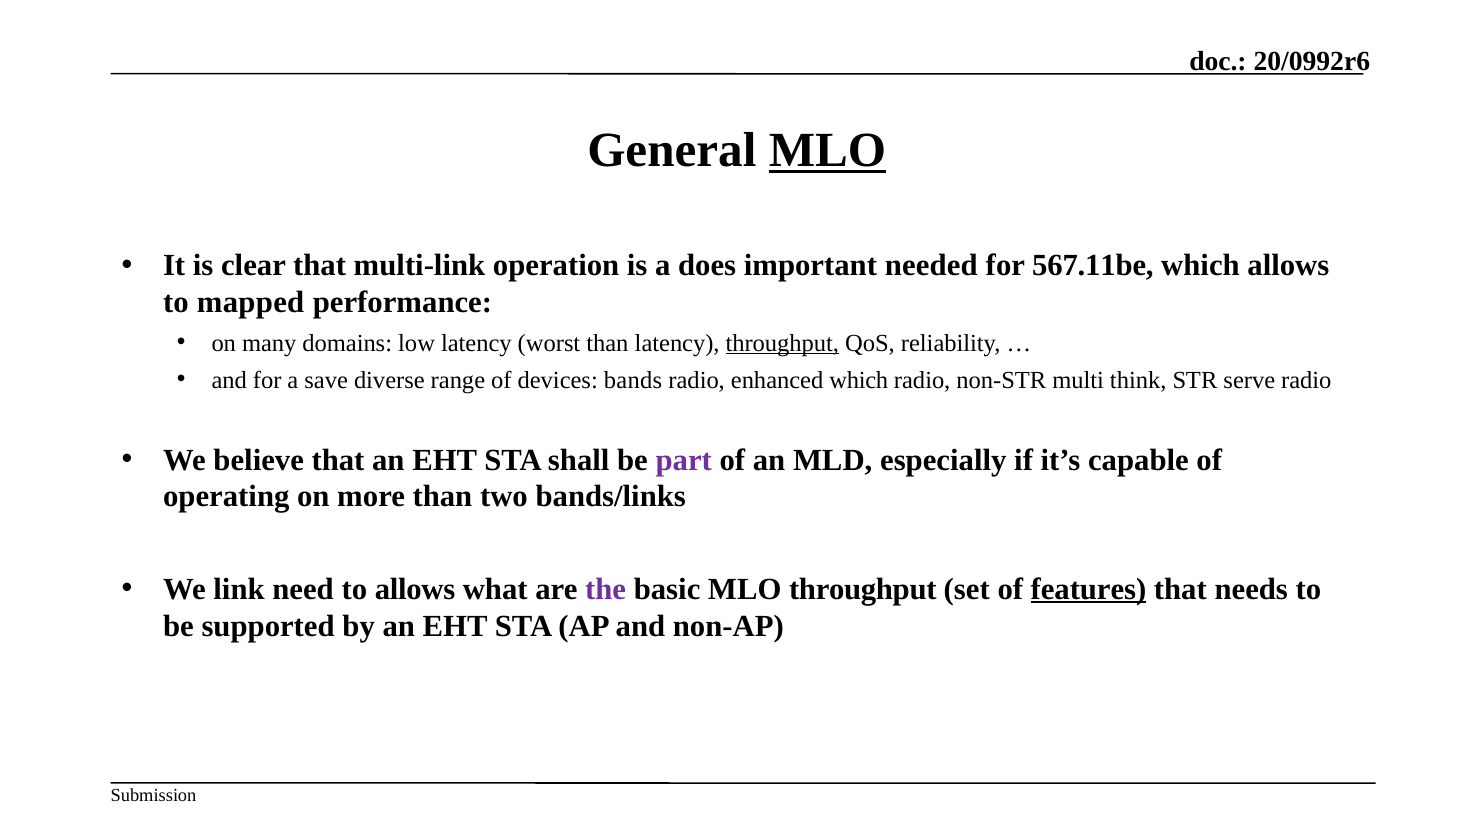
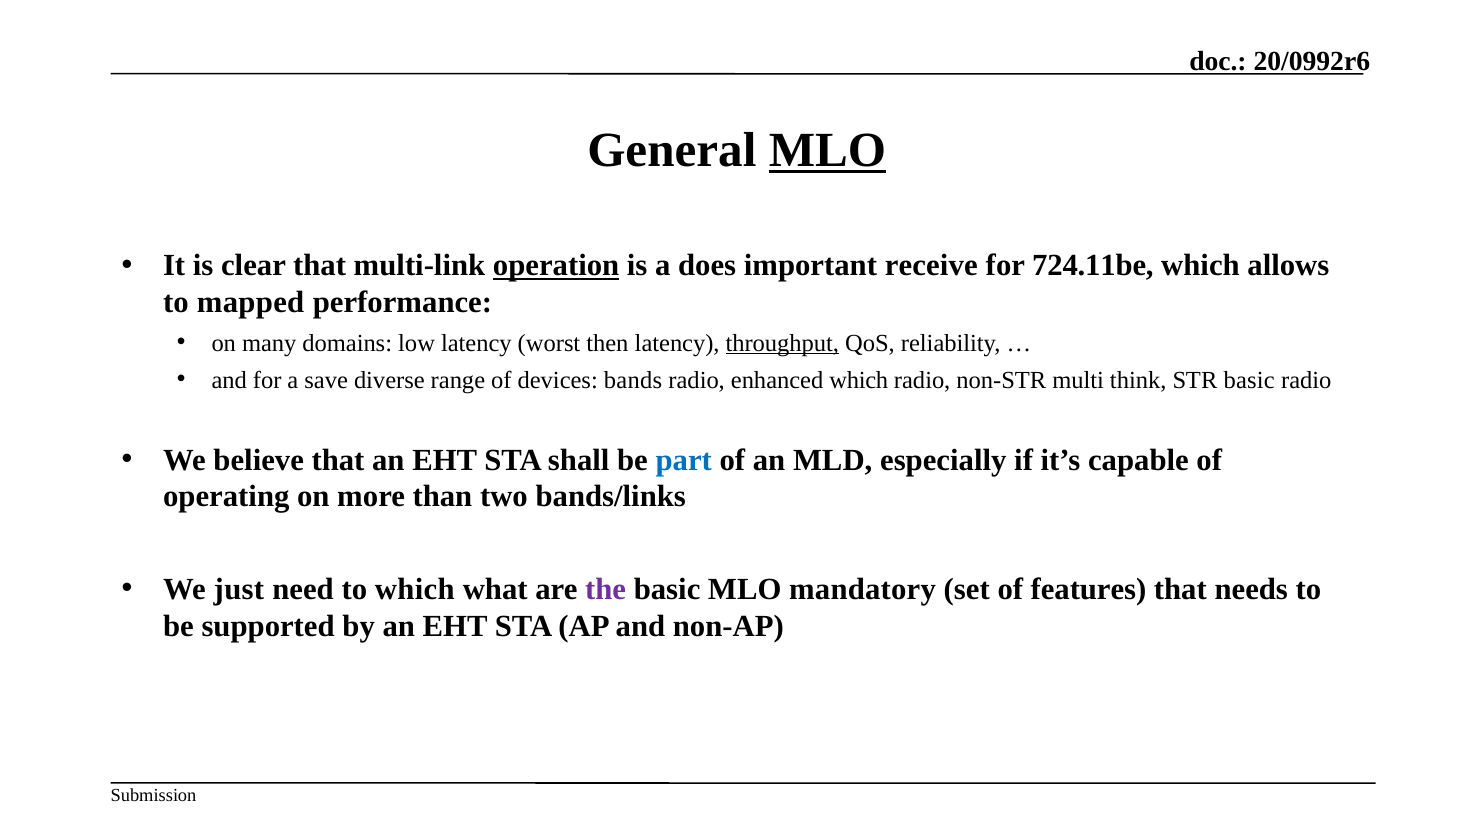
operation underline: none -> present
needed: needed -> receive
567.11be: 567.11be -> 724.11be
worst than: than -> then
STR serve: serve -> basic
part colour: purple -> blue
link: link -> just
to allows: allows -> which
MLO throughput: throughput -> mandatory
features underline: present -> none
